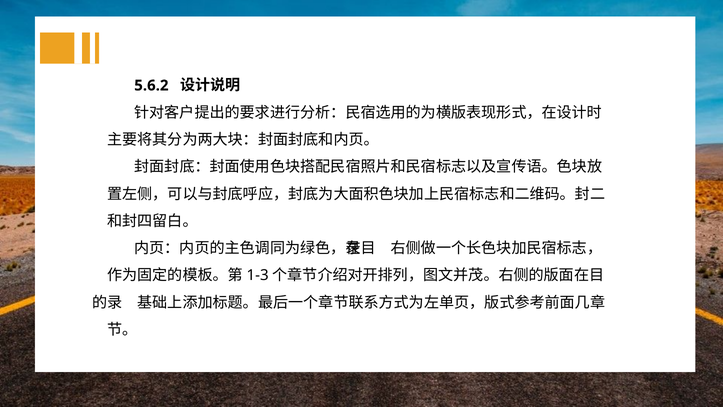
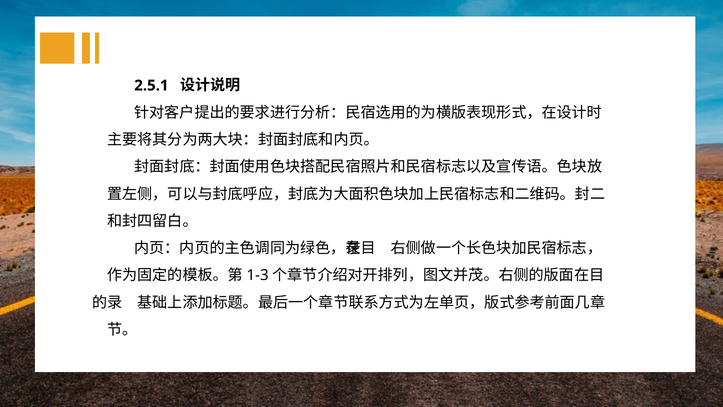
5.6.2: 5.6.2 -> 2.5.1
